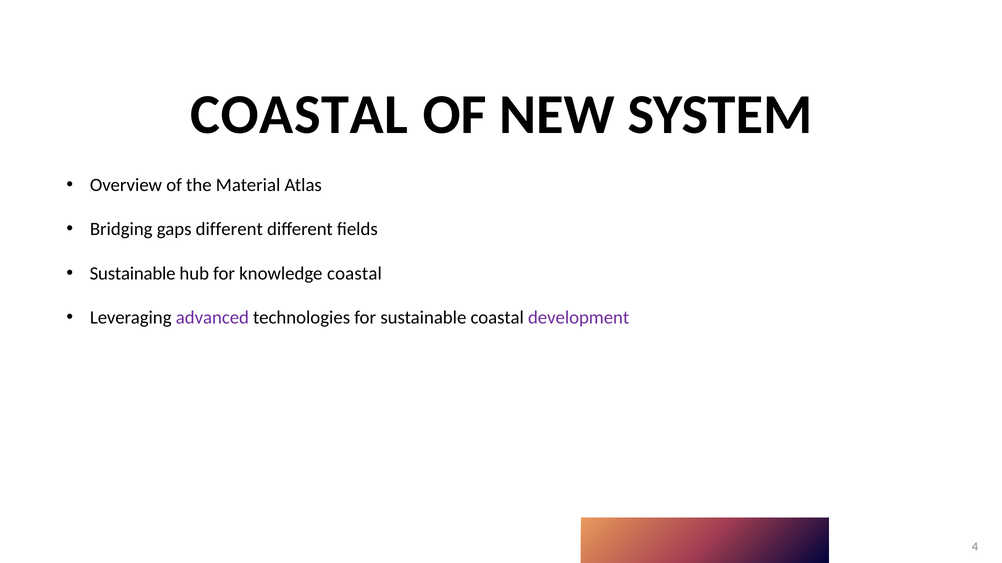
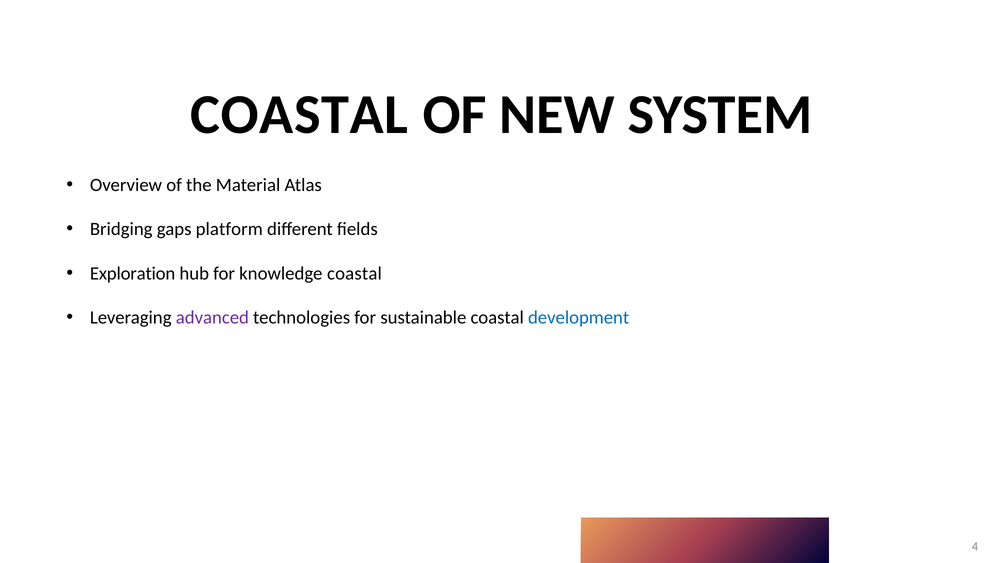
gaps different: different -> platform
Sustainable at (133, 274): Sustainable -> Exploration
development colour: purple -> blue
